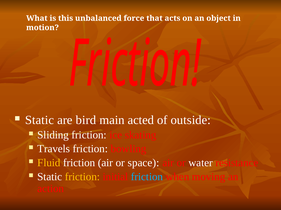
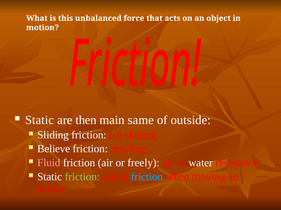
bird: bird -> then
acted: acted -> same
Travels: Travels -> Believe
Fluid colour: yellow -> pink
space: space -> freely
friction at (82, 177) colour: yellow -> light green
